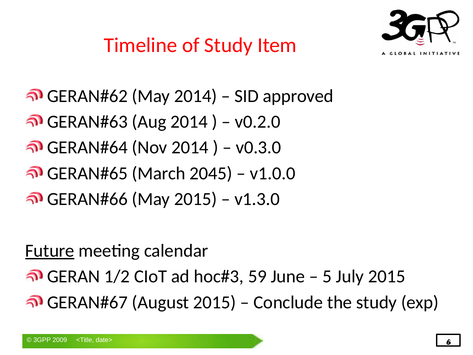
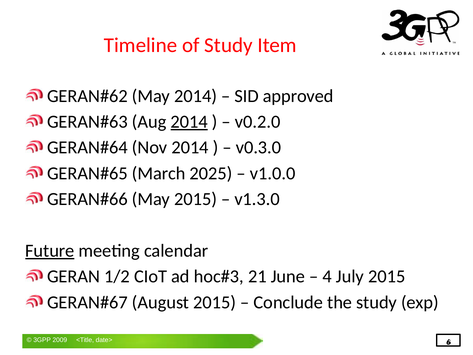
2014 at (189, 122) underline: none -> present
2045: 2045 -> 2025
59: 59 -> 21
5: 5 -> 4
